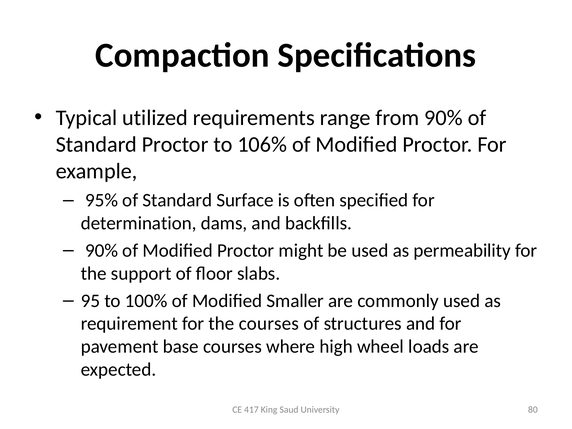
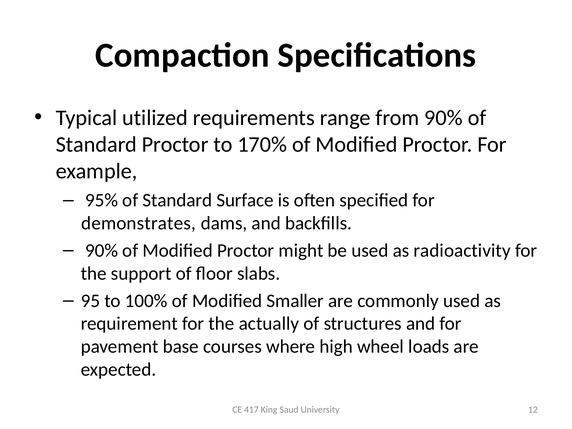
106%: 106% -> 170%
determination: determination -> demonstrates
permeability: permeability -> radioactivity
the courses: courses -> actually
80: 80 -> 12
